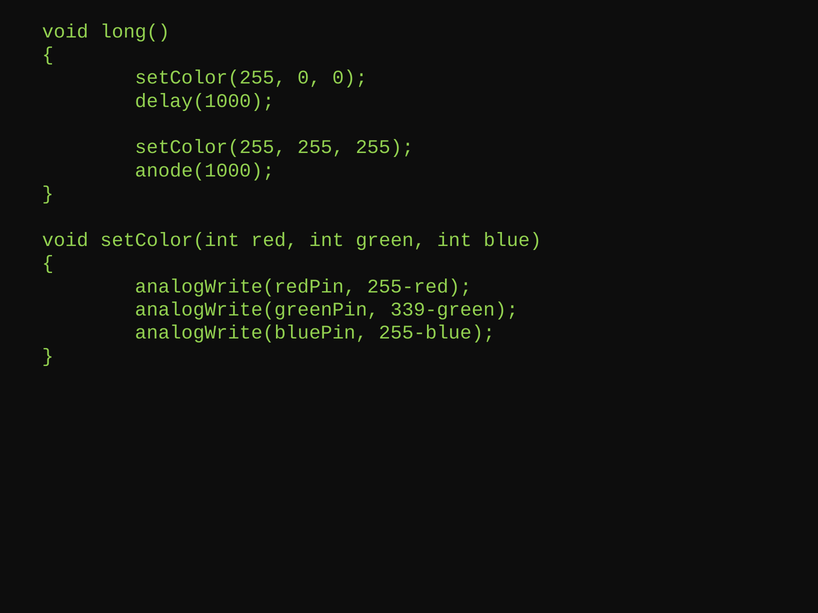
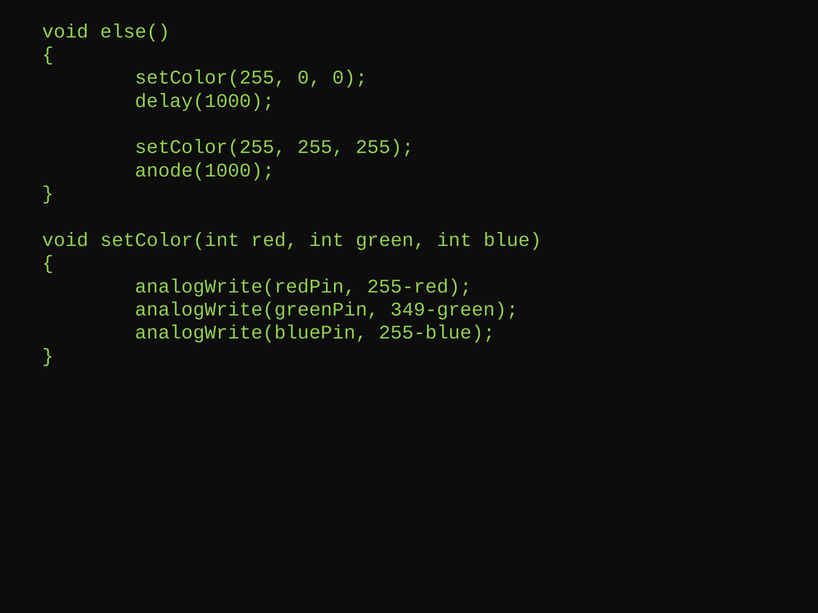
long(: long( -> else(
339-green: 339-green -> 349-green
